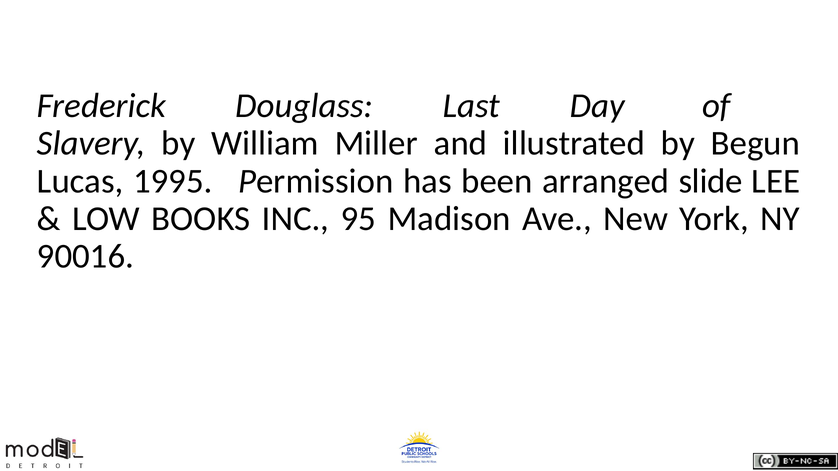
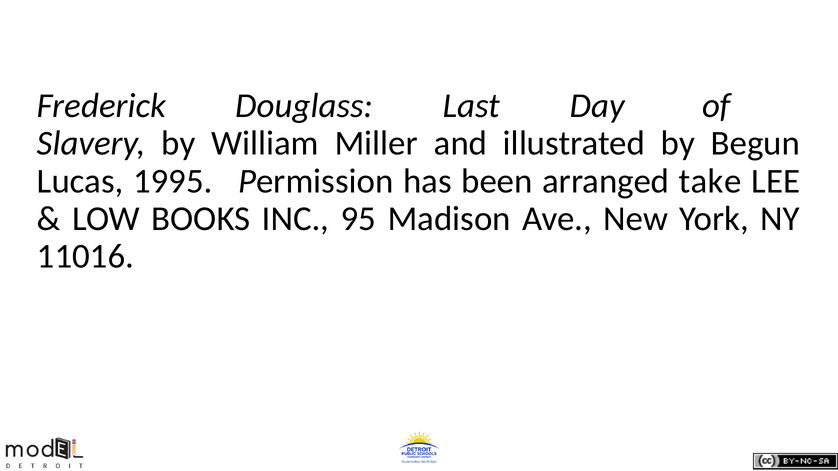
slide: slide -> take
90016: 90016 -> 11016
